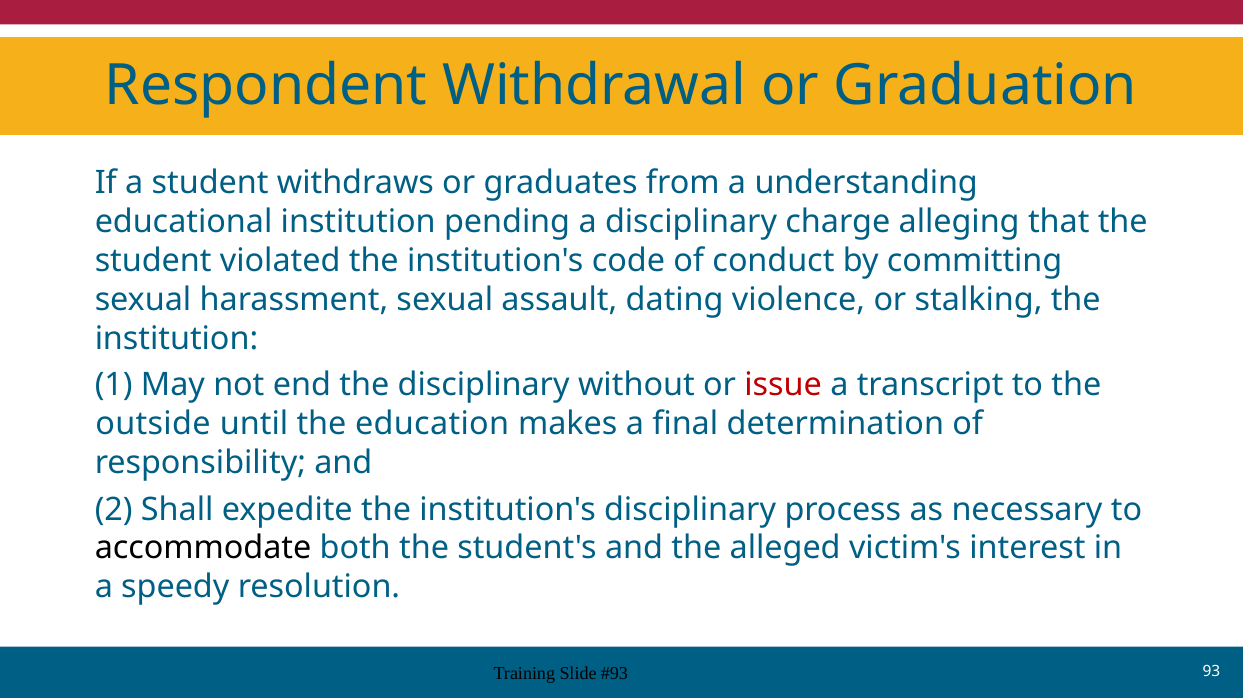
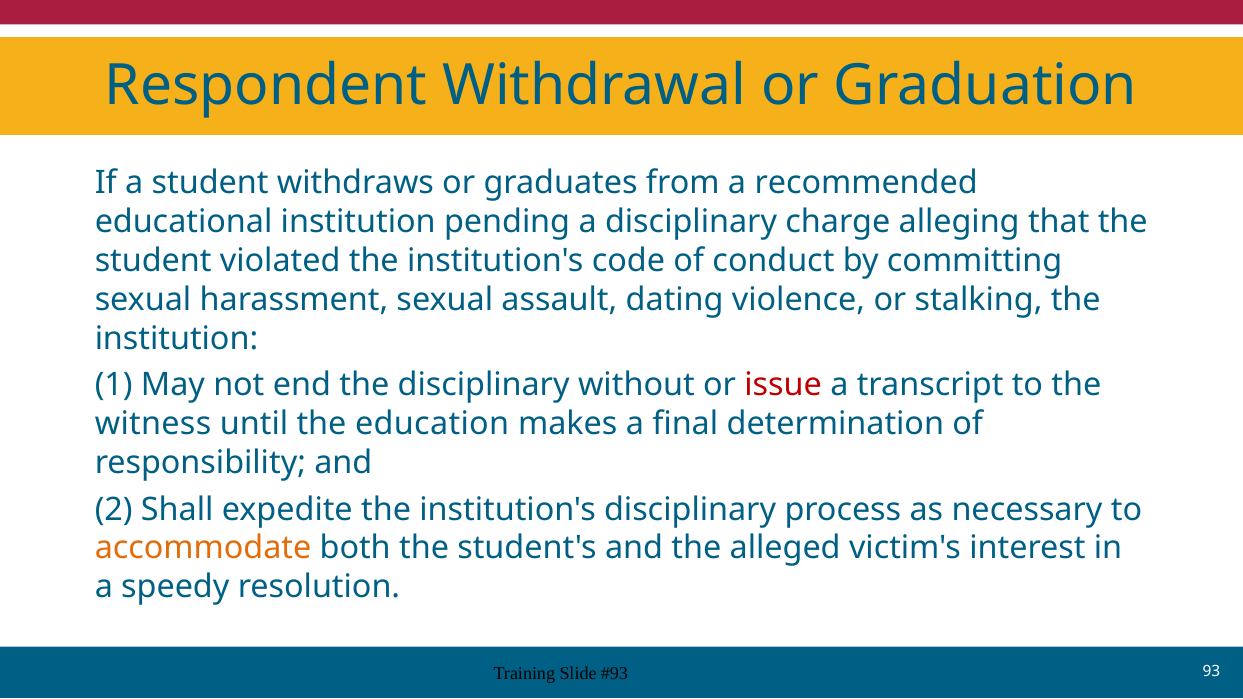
understanding: understanding -> recommended
outside: outside -> witness
accommodate colour: black -> orange
